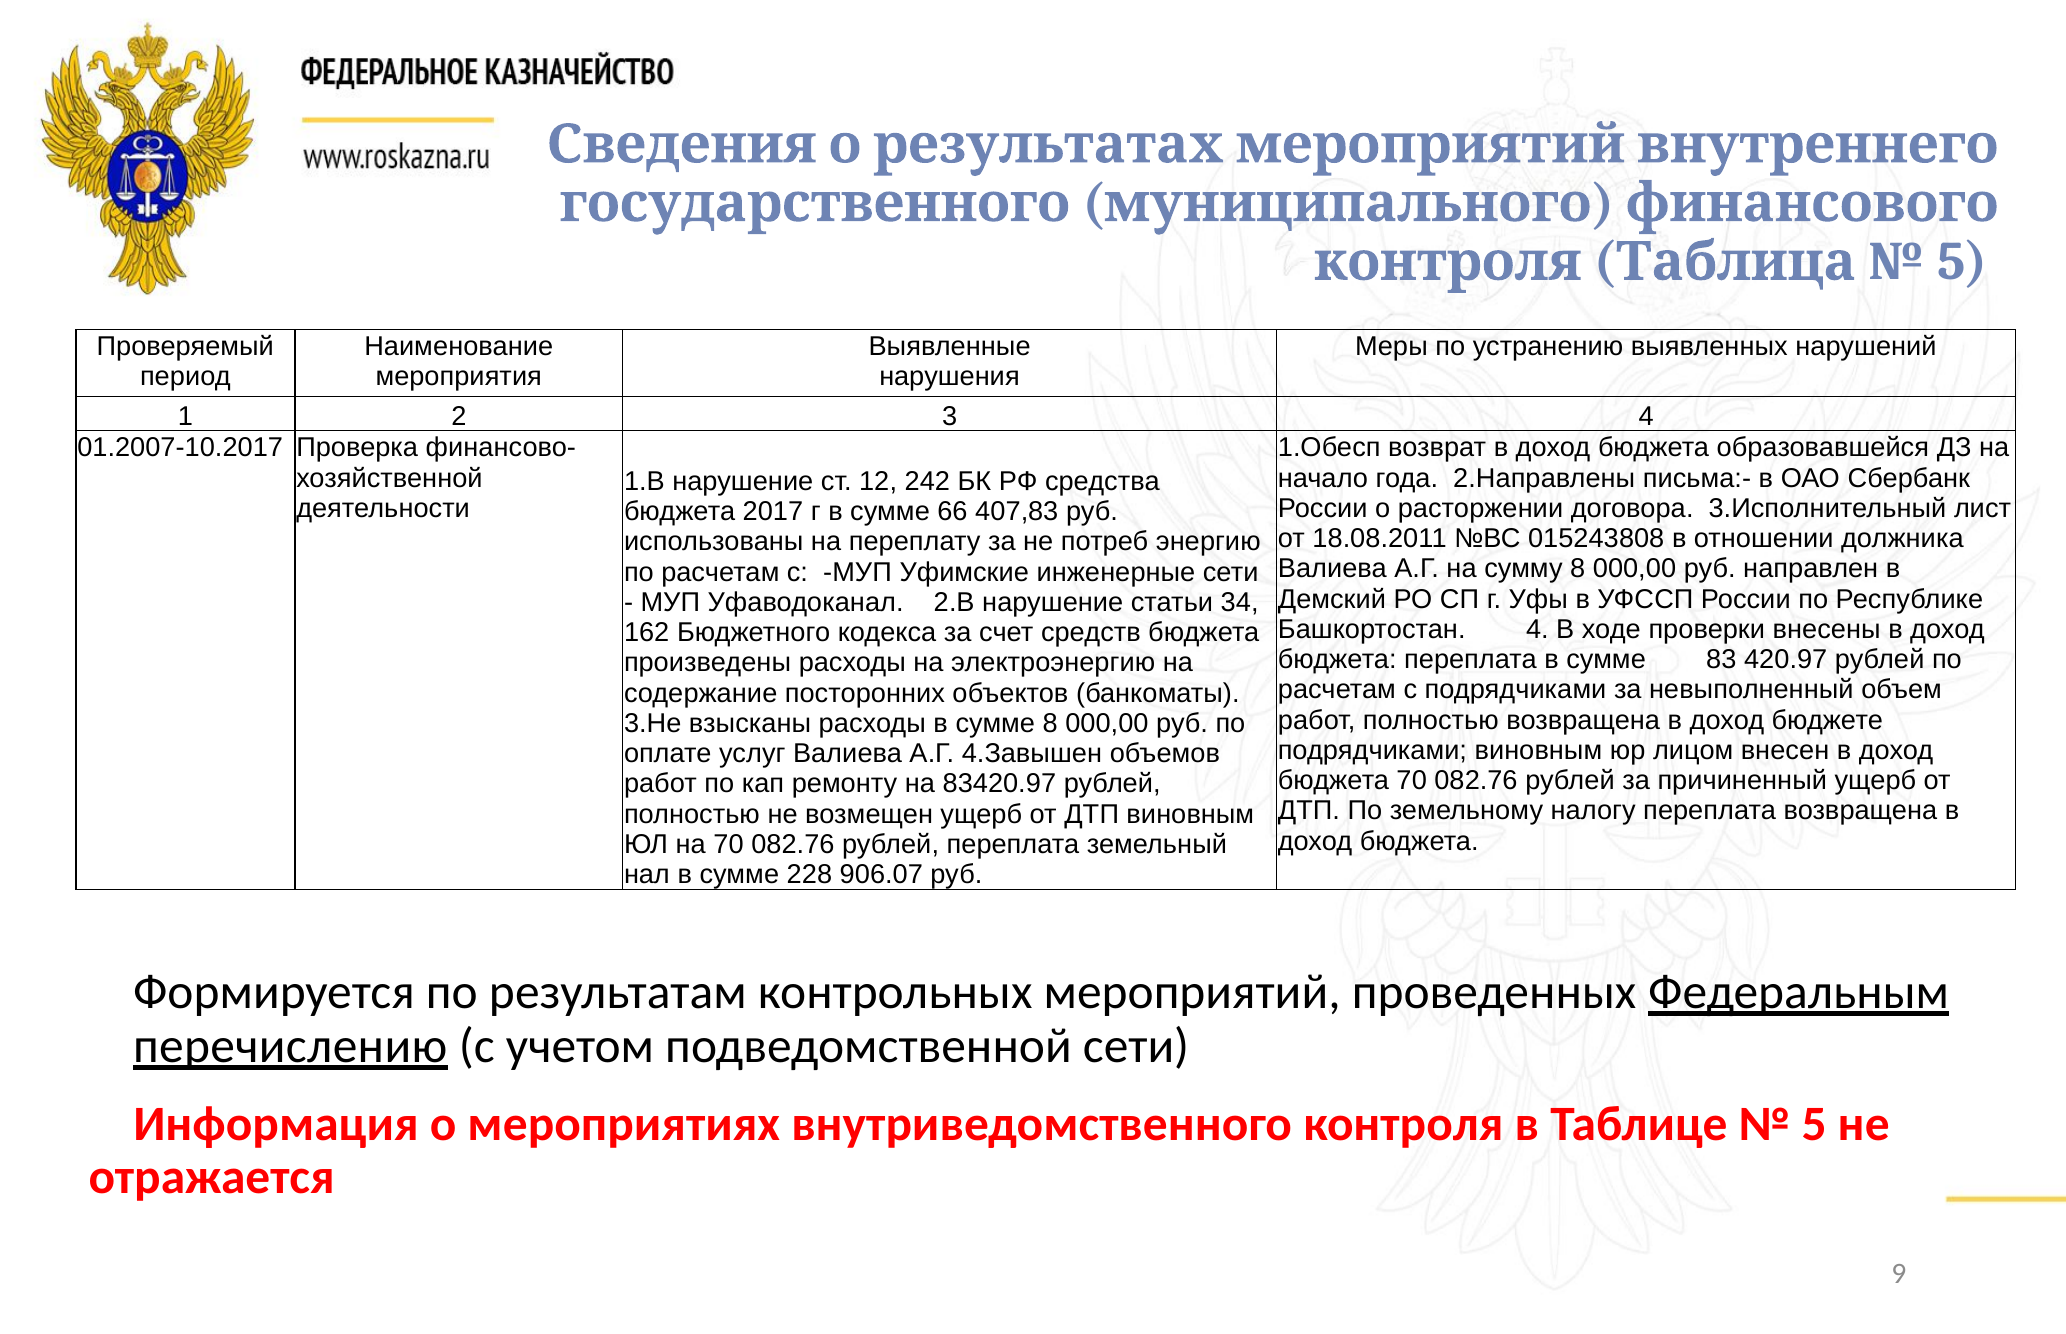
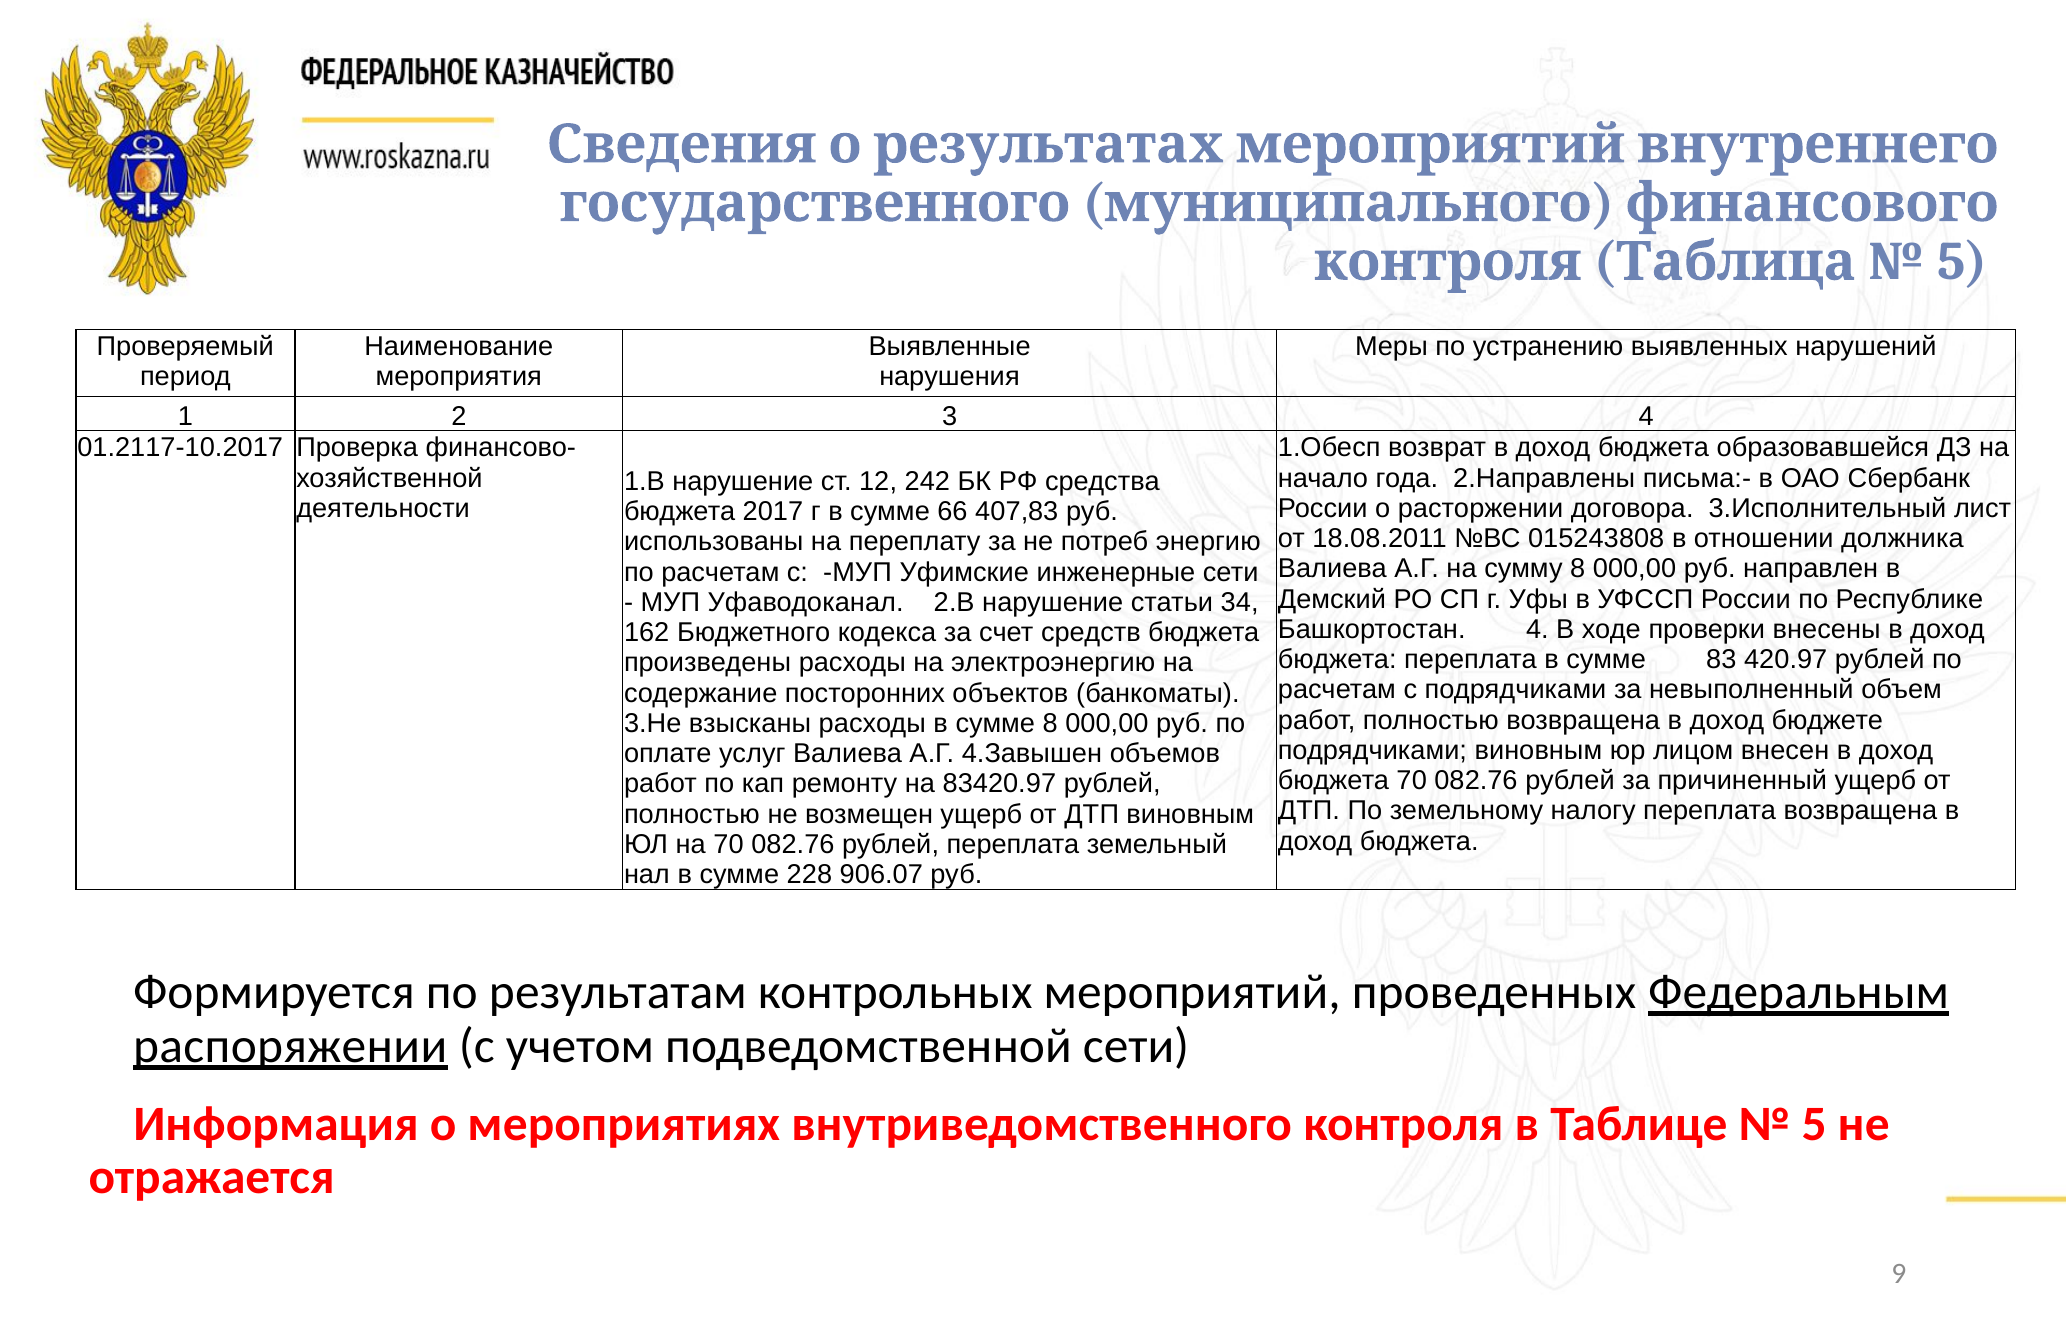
01.2007-10.2017: 01.2007-10.2017 -> 01.2117-10.2017
перечислению: перечислению -> распоряжении
